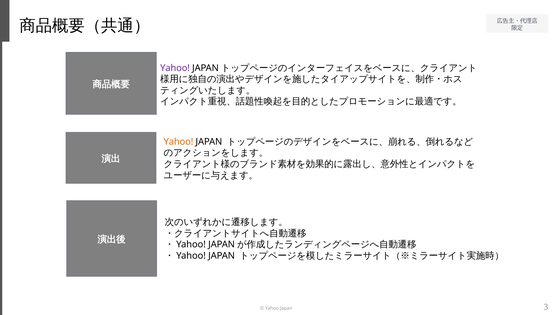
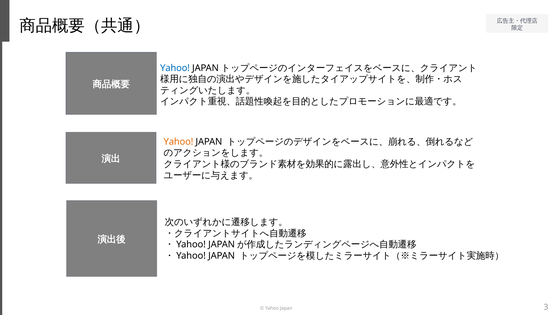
Yahoo at (175, 68) colour: purple -> blue
